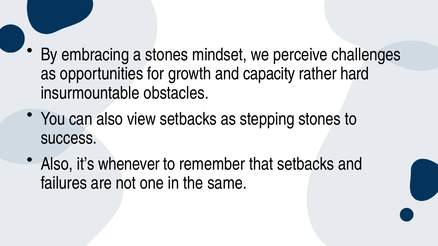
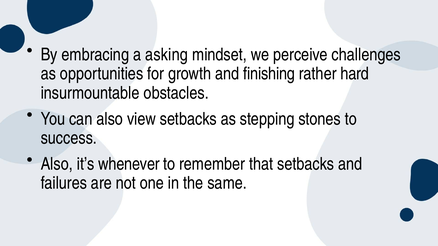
a stones: stones -> asking
capacity: capacity -> finishing
